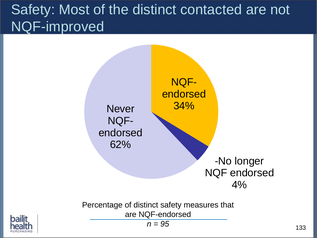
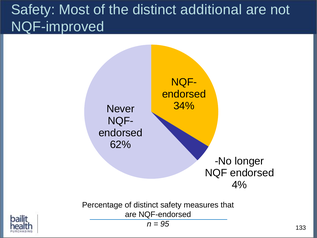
contacted: contacted -> additional
